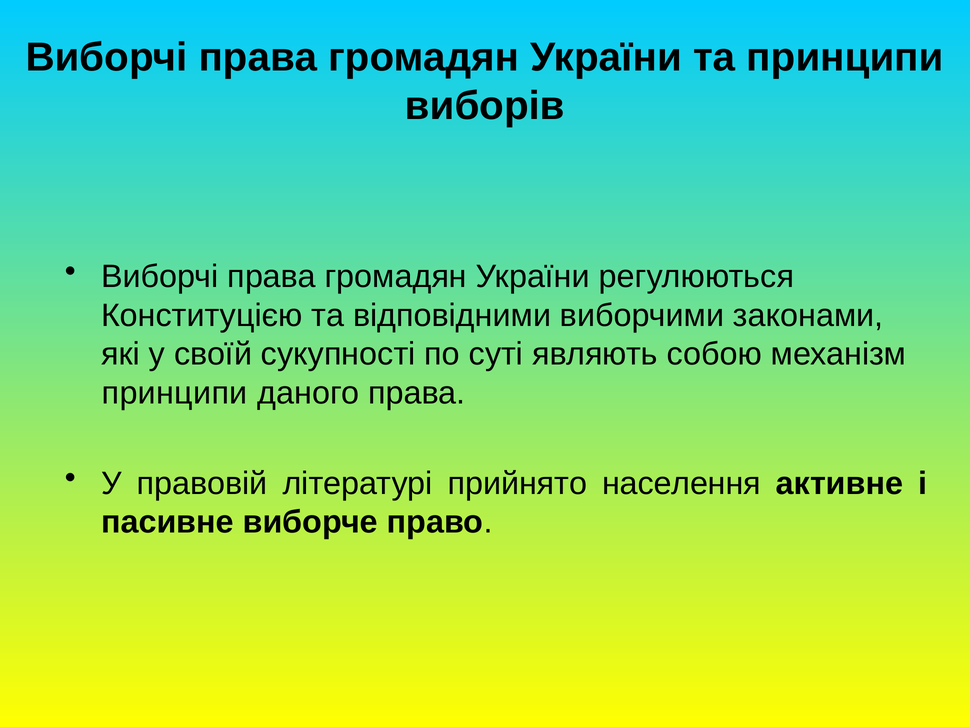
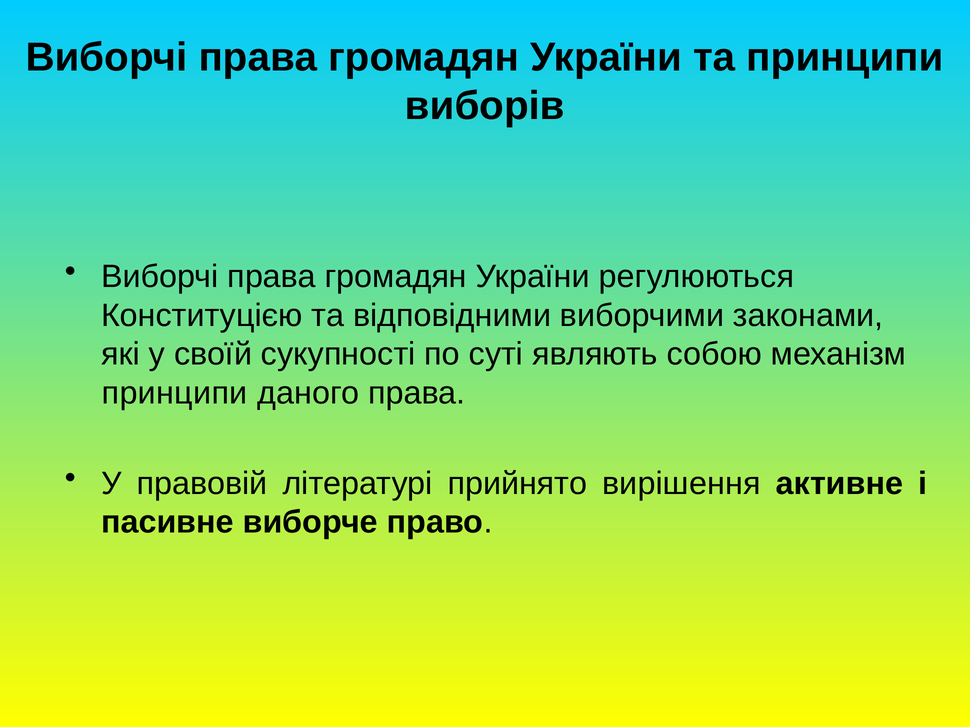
населення: населення -> вирішення
